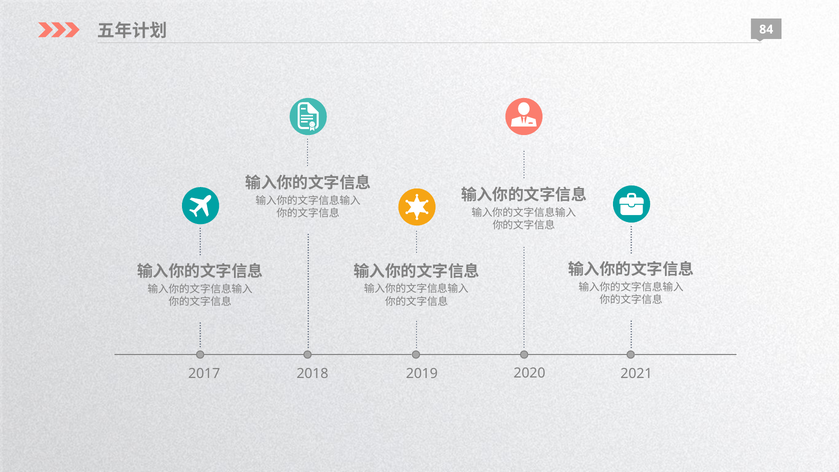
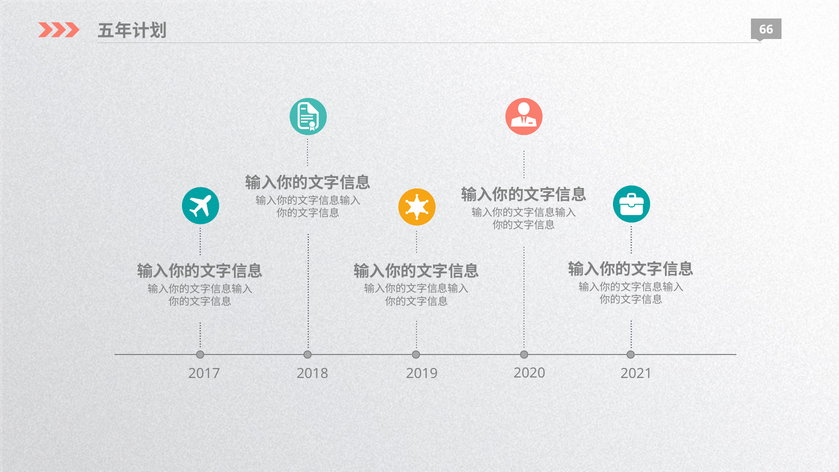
84: 84 -> 66
